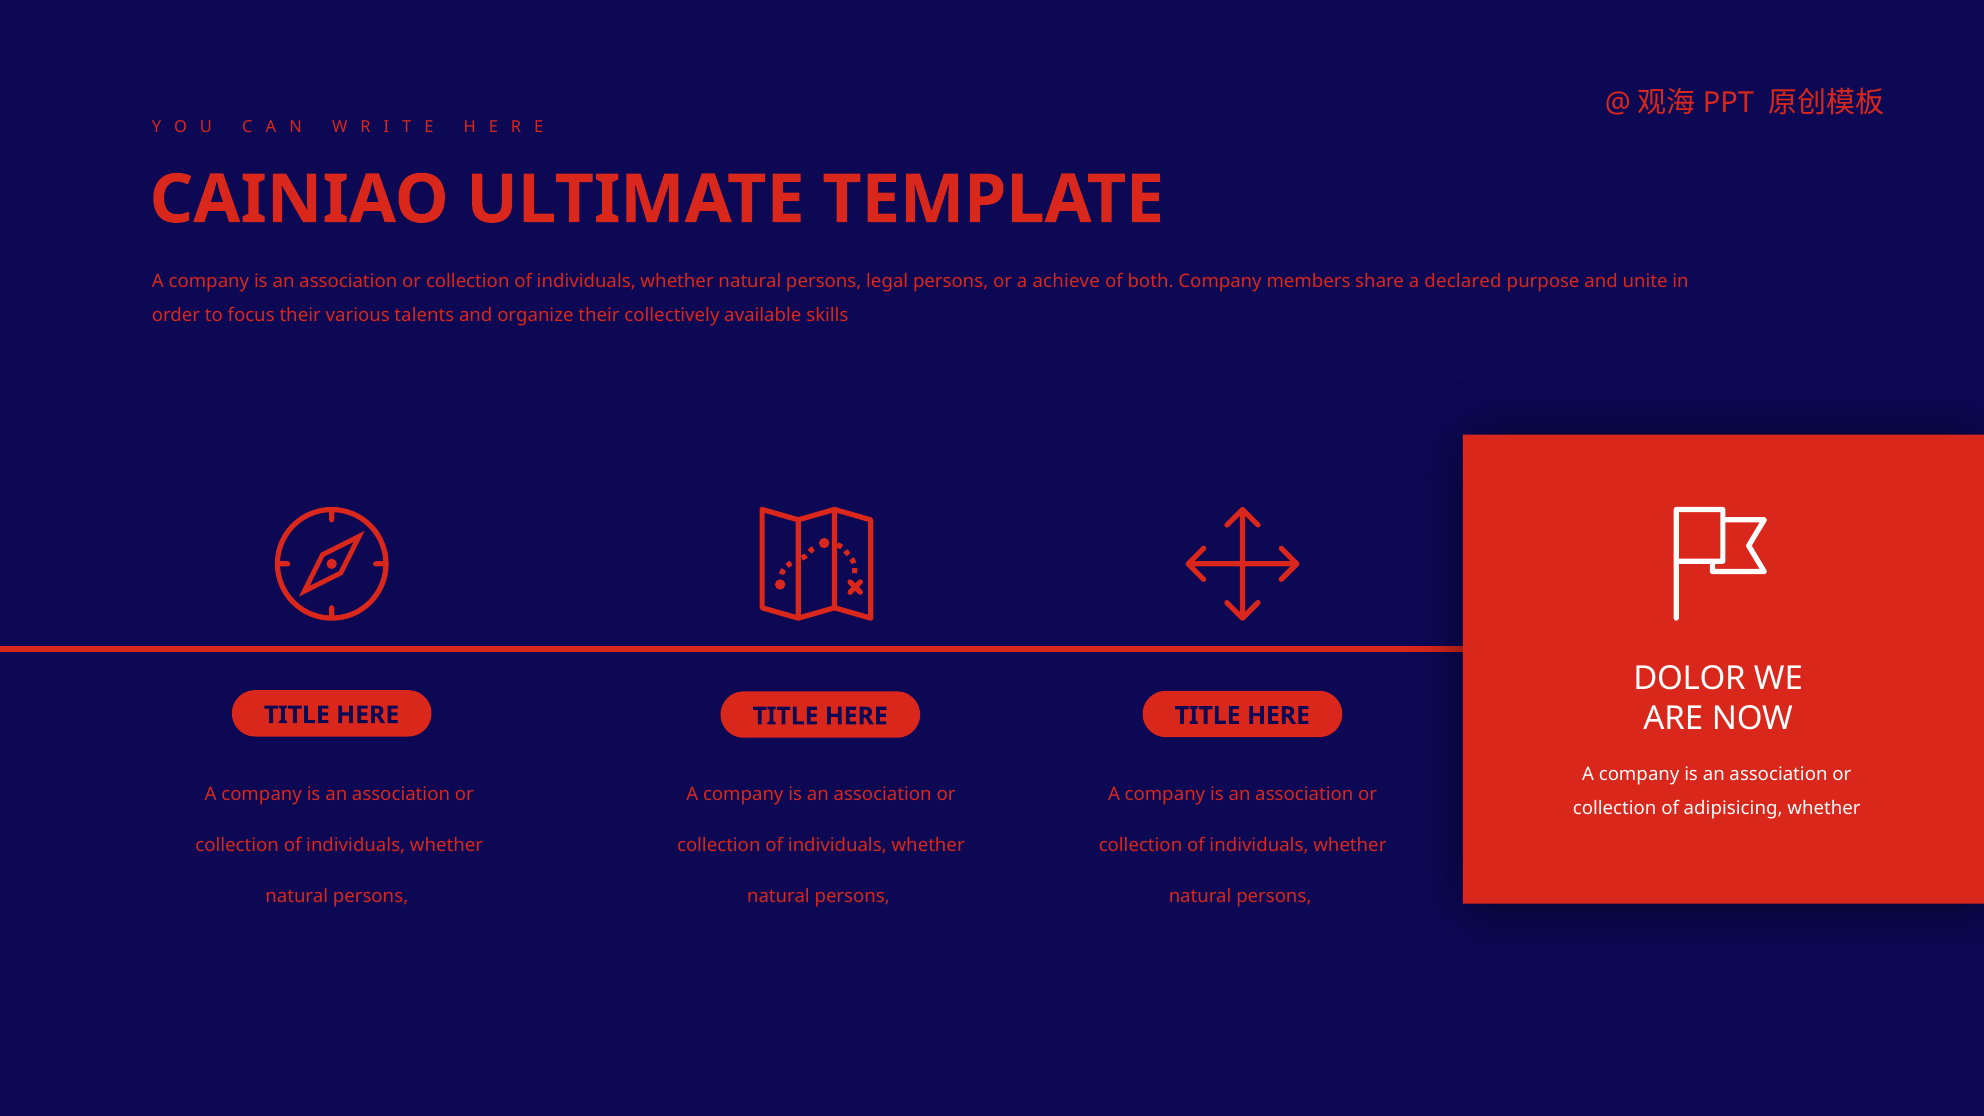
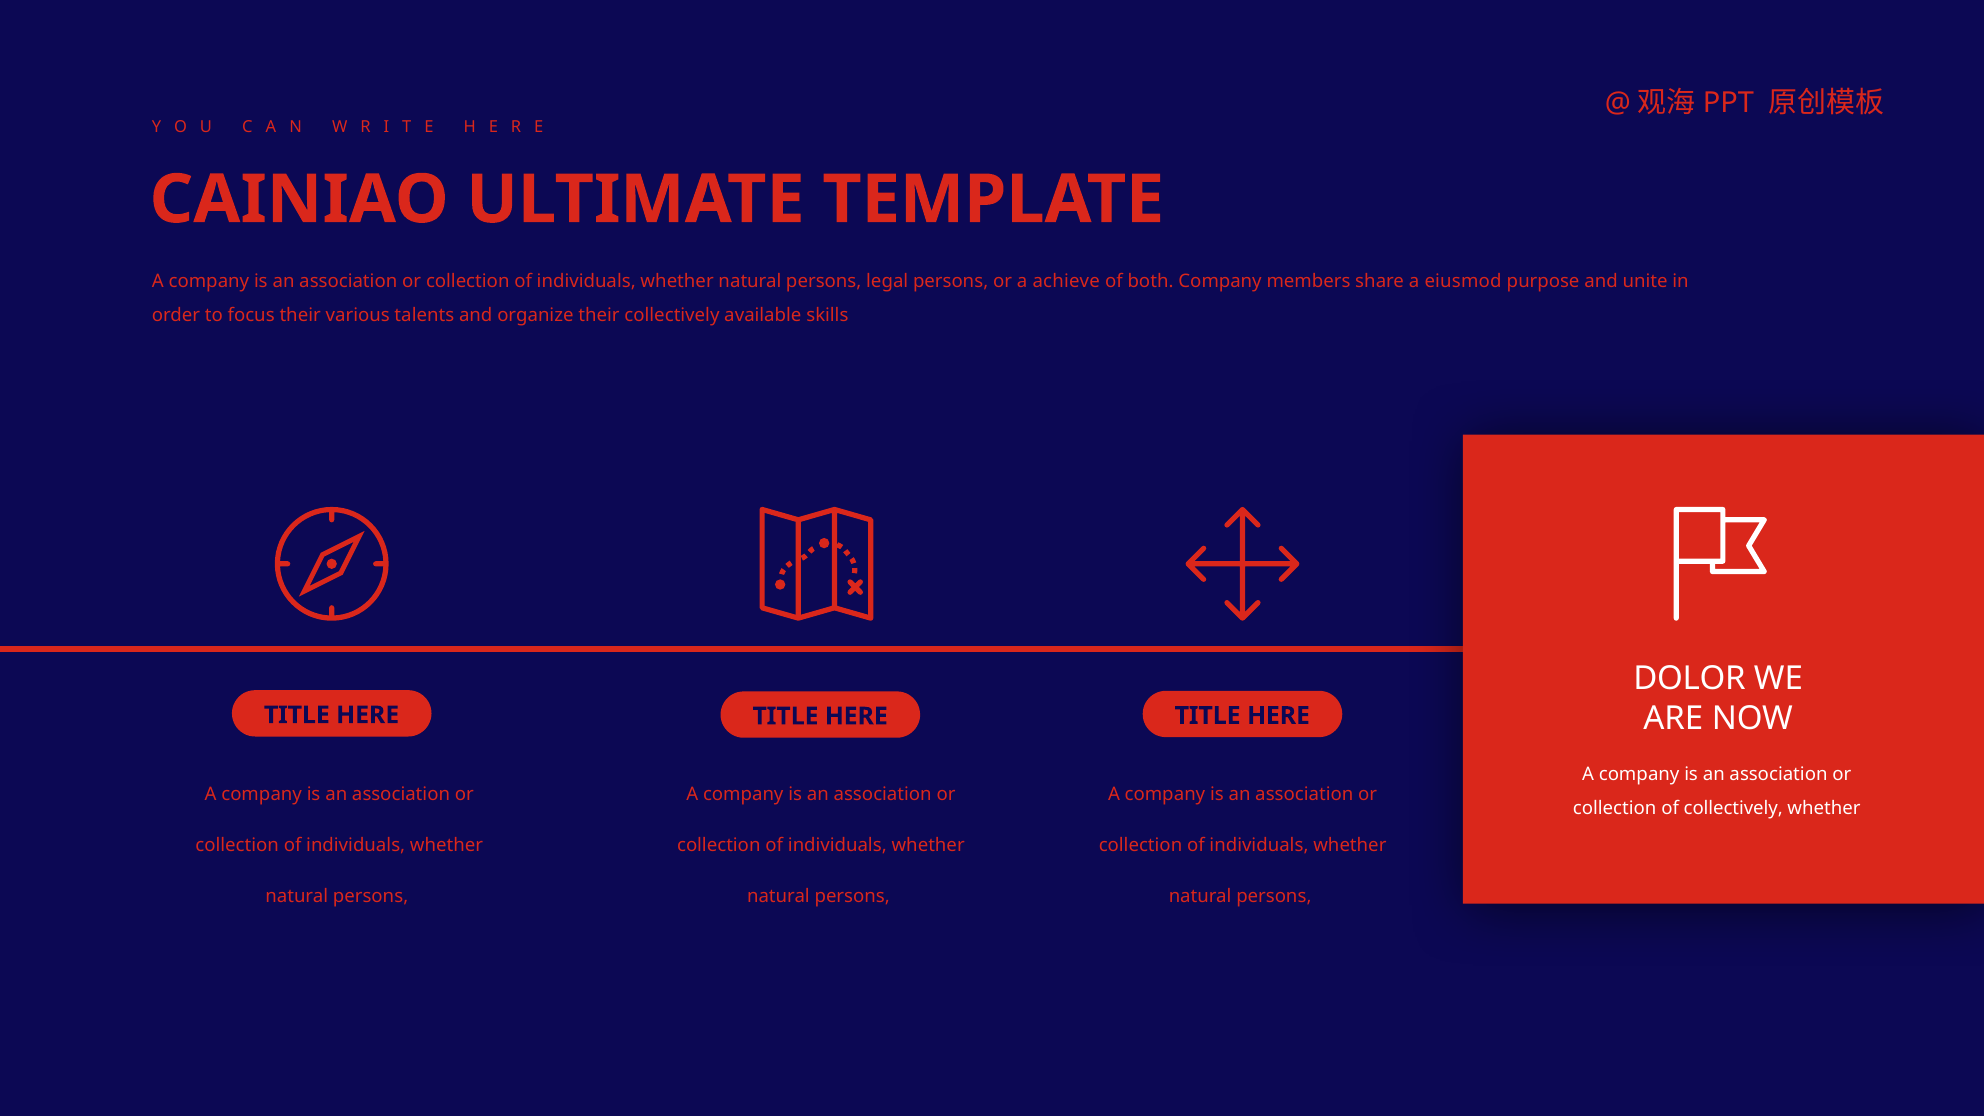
declared: declared -> eiusmod
of adipisicing: adipisicing -> collectively
